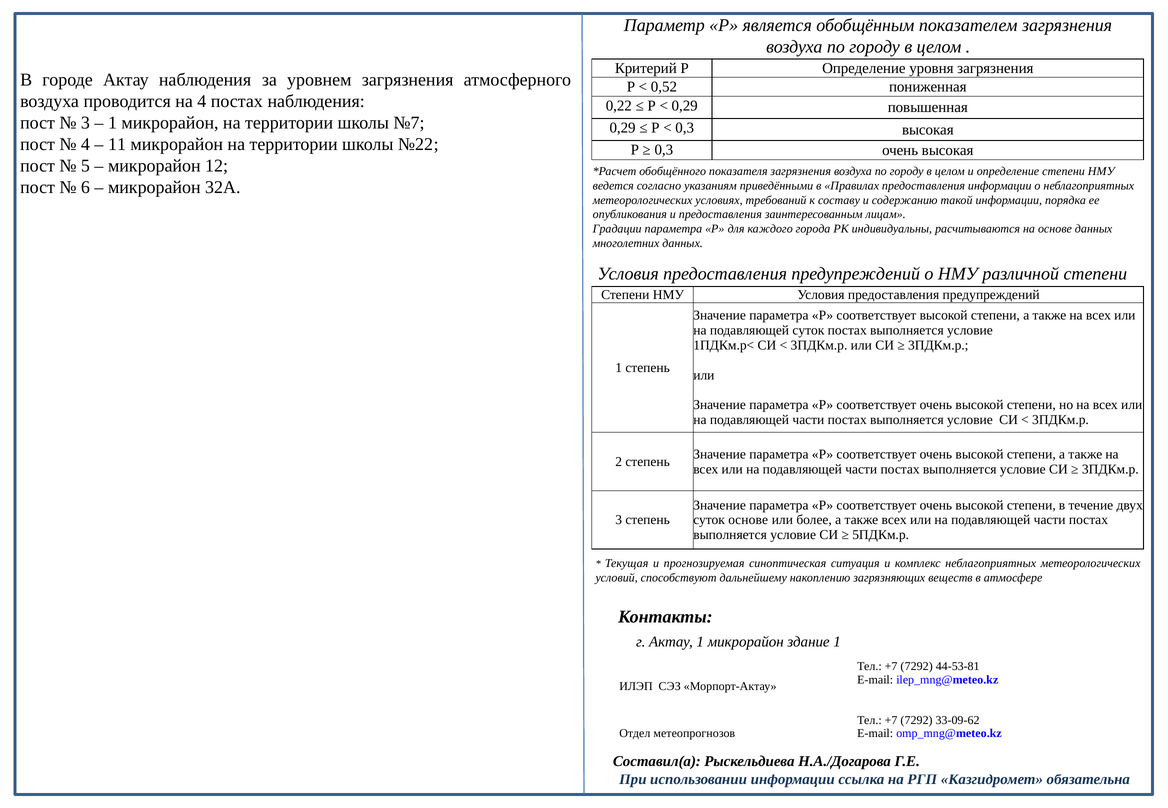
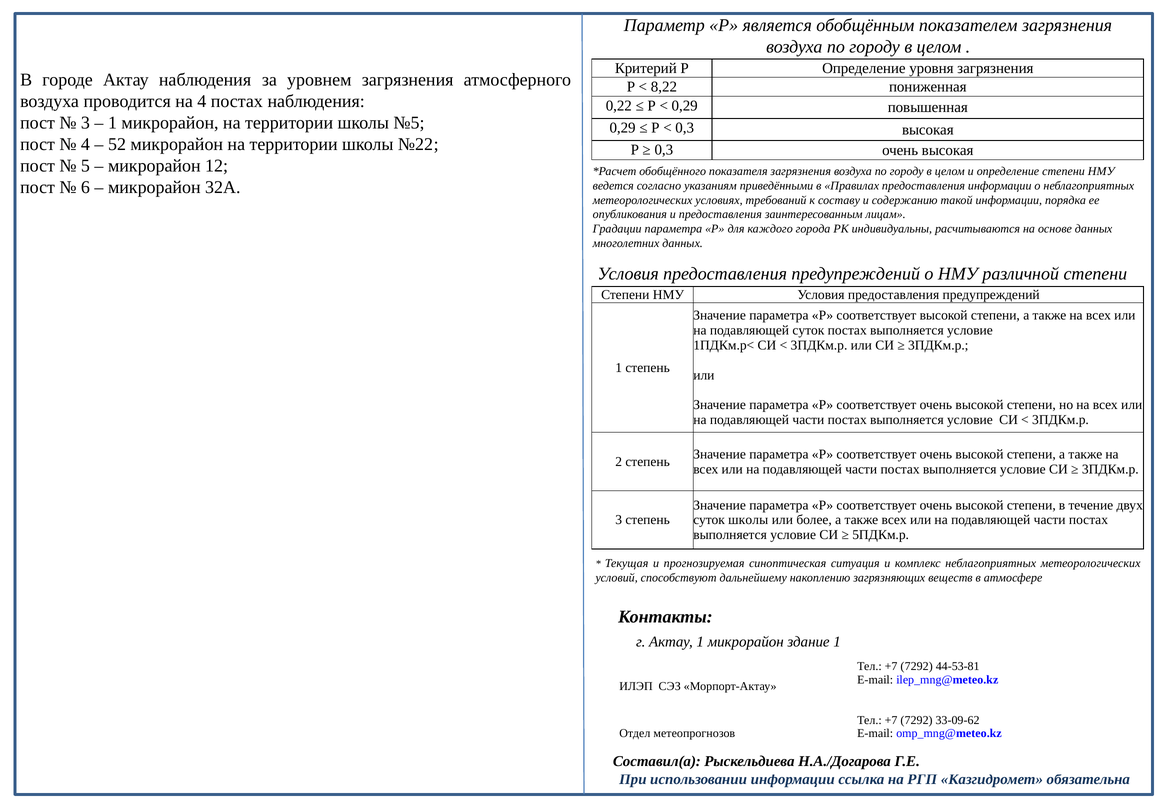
0,52: 0,52 -> 8,22
№7: №7 -> №5
11: 11 -> 52
суток основе: основе -> школы
